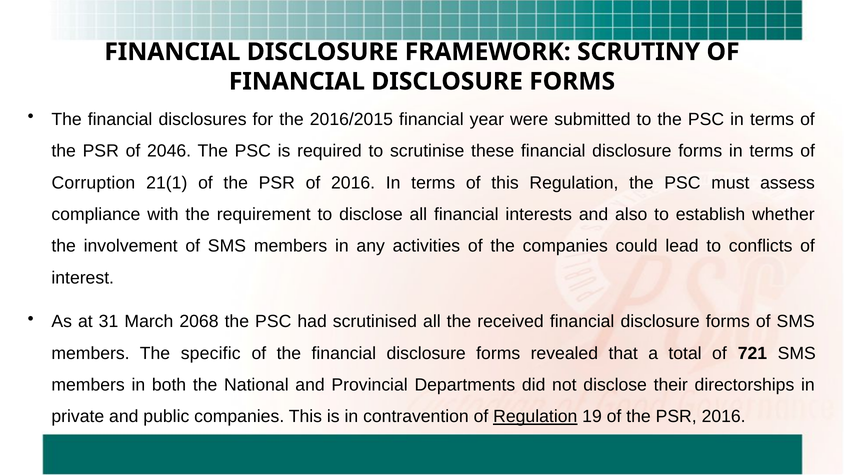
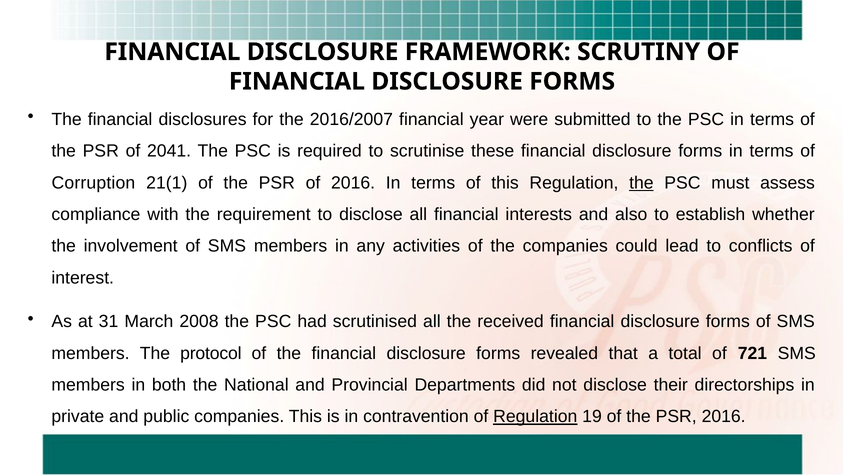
2016/2015: 2016/2015 -> 2016/2007
2046: 2046 -> 2041
the at (641, 183) underline: none -> present
2068: 2068 -> 2008
specific: specific -> protocol
